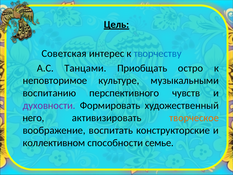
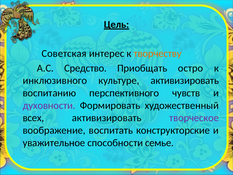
творчеству colour: blue -> orange
Танцами: Танцами -> Средство
неповторимое: неповторимое -> инклюзивного
культуре музыкальными: музыкальными -> активизировать
него: него -> всех
творческое colour: orange -> purple
коллективном: коллективном -> уважительное
